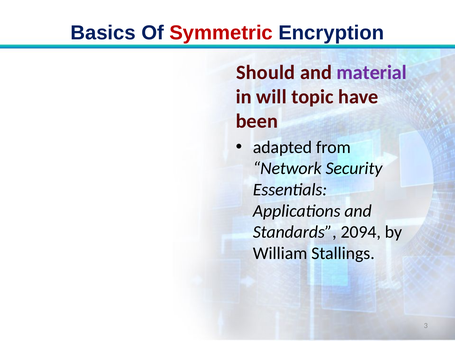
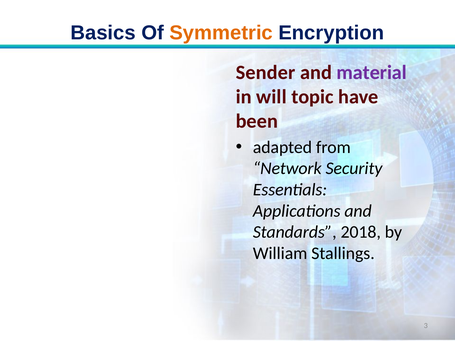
Symmetric colour: red -> orange
Should: Should -> Sender
2094: 2094 -> 2018
